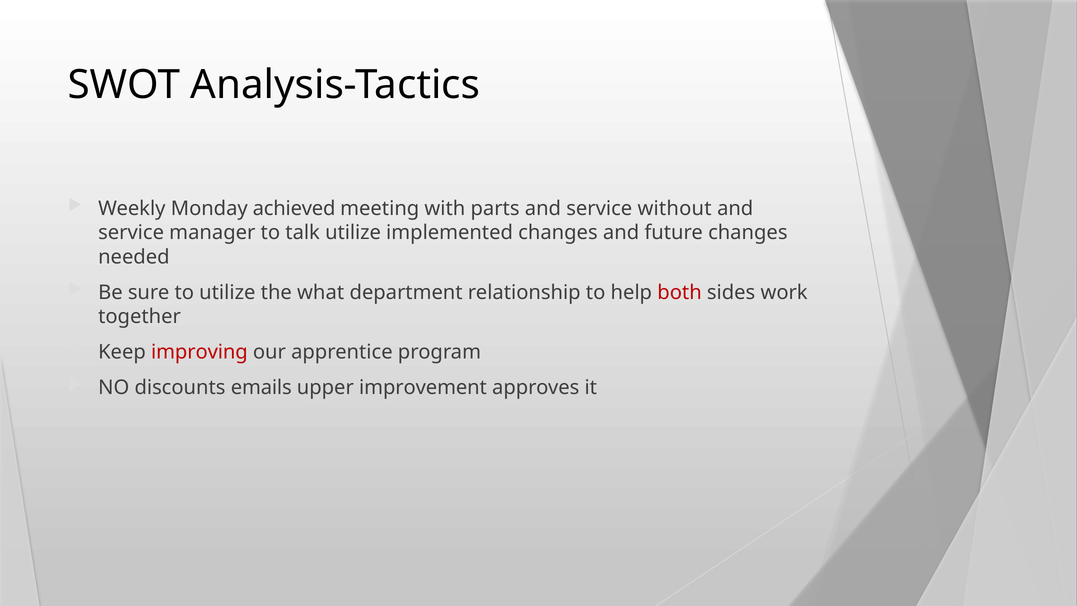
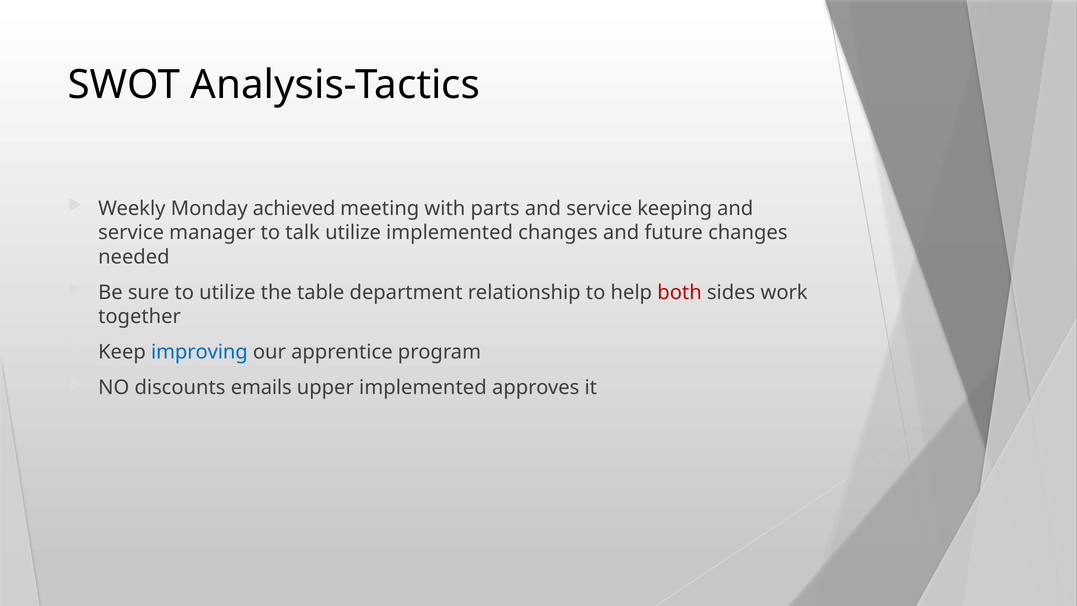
without: without -> keeping
what: what -> table
improving colour: red -> blue
upper improvement: improvement -> implemented
